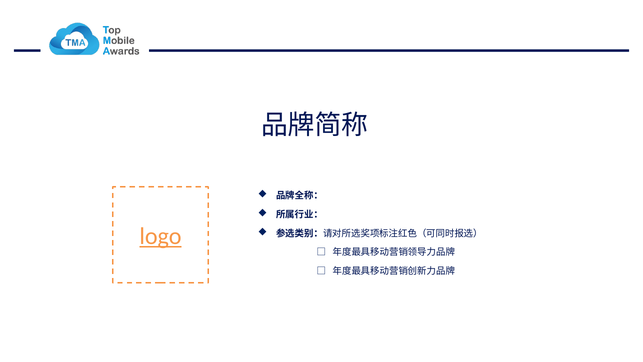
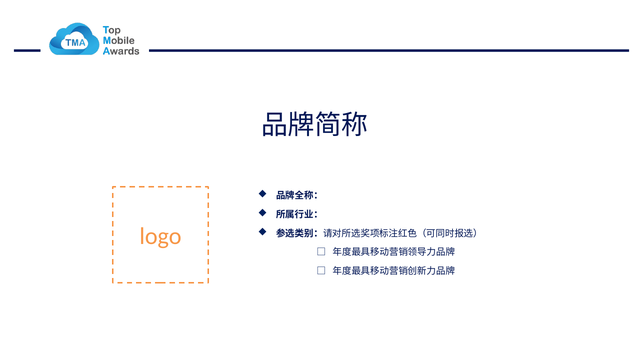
logo underline: present -> none
